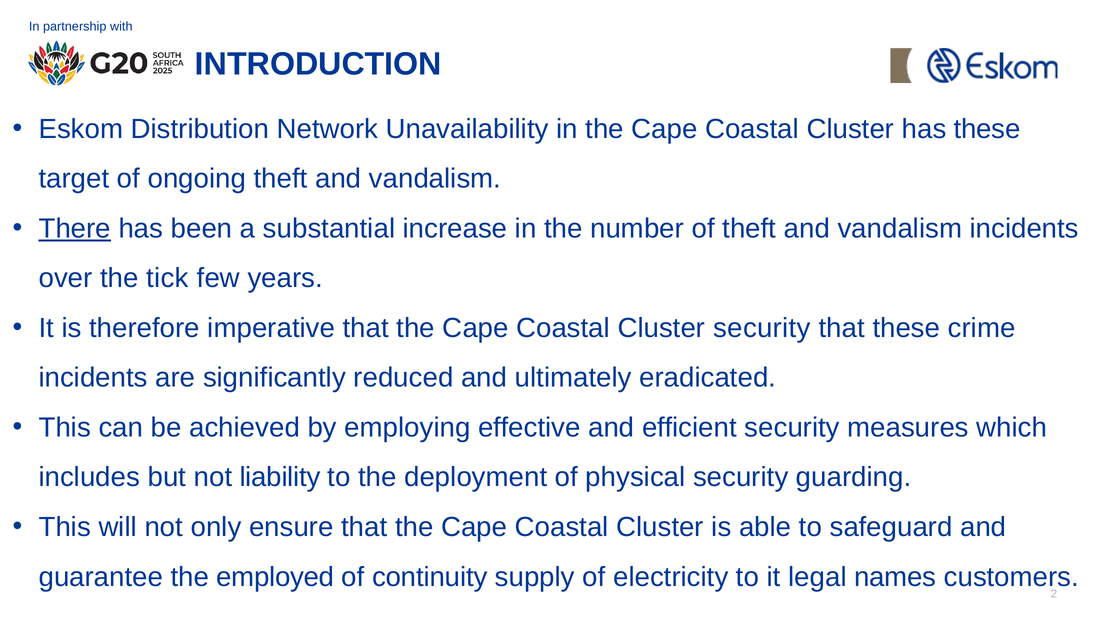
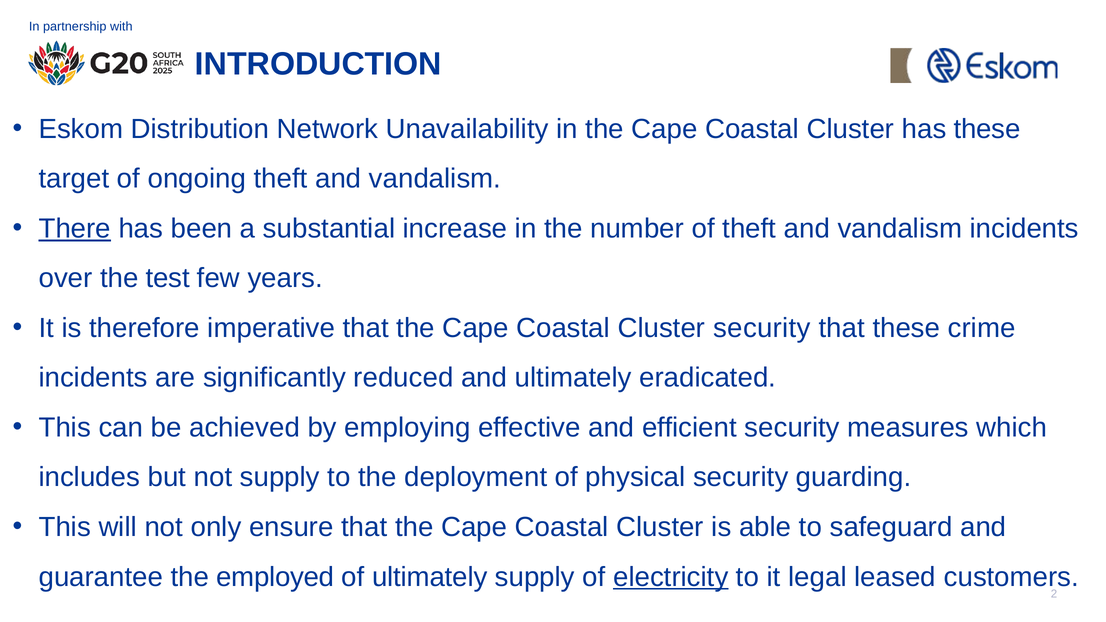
tick: tick -> test
not liability: liability -> supply
of continuity: continuity -> ultimately
electricity underline: none -> present
names: names -> leased
